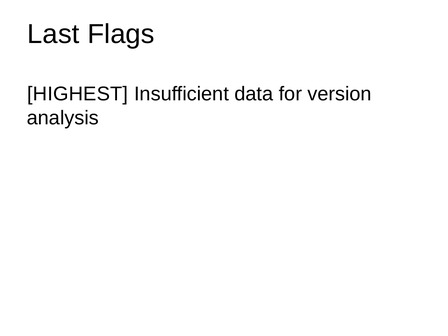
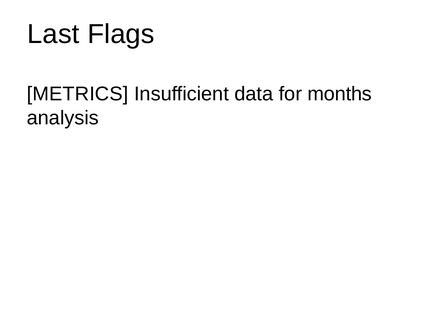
HIGHEST: HIGHEST -> METRICS
version: version -> months
